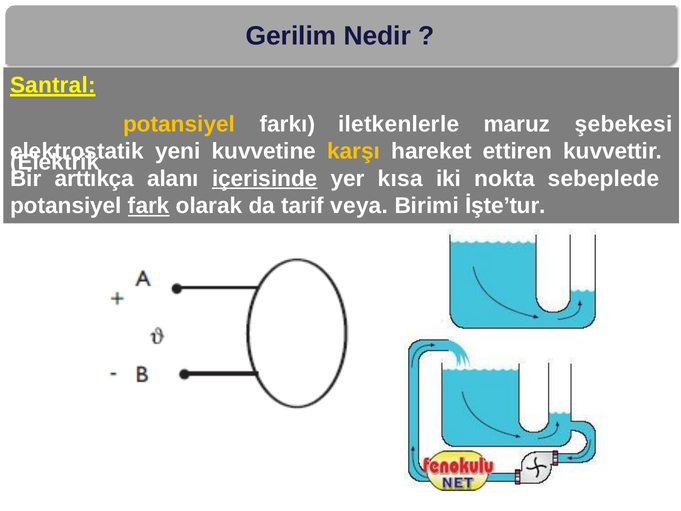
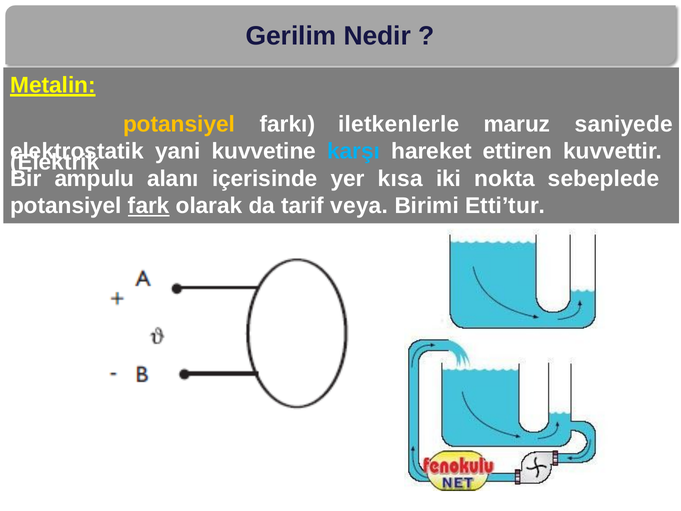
Santral: Santral -> Metalin
şebekesi: şebekesi -> saniyede
yeni: yeni -> yani
karşı colour: yellow -> light blue
arttıkça: arttıkça -> ampulu
içerisinde underline: present -> none
İşte’tur: İşte’tur -> Etti’tur
